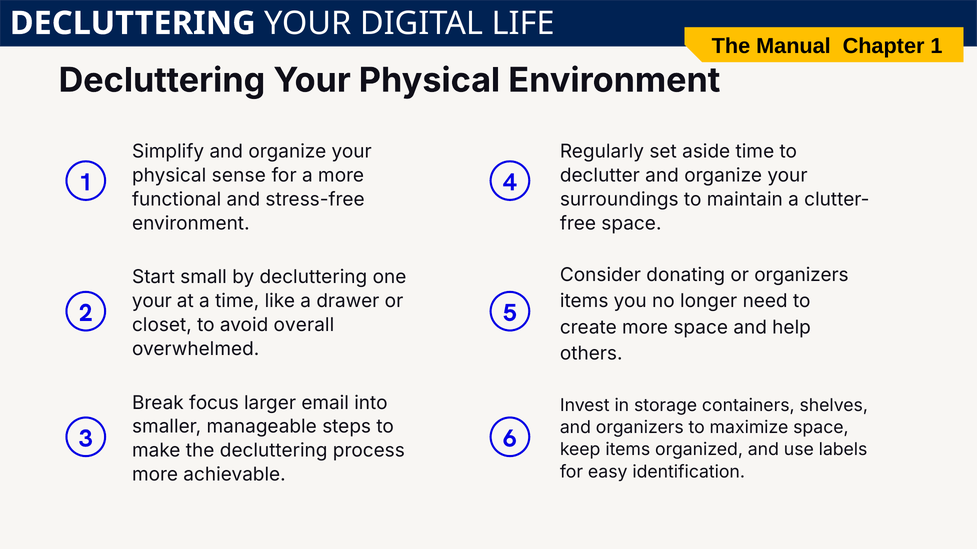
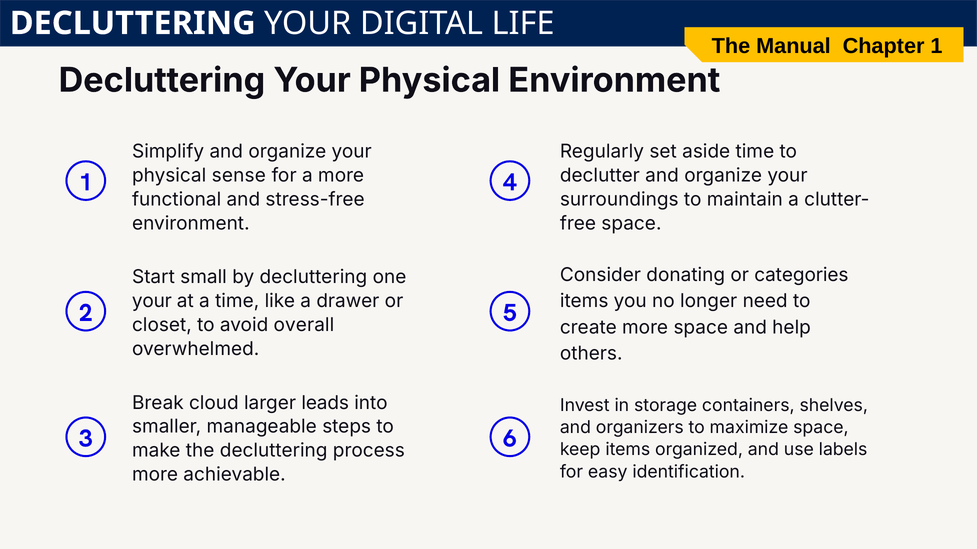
or organizers: organizers -> categories
focus: focus -> cloud
email: email -> leads
